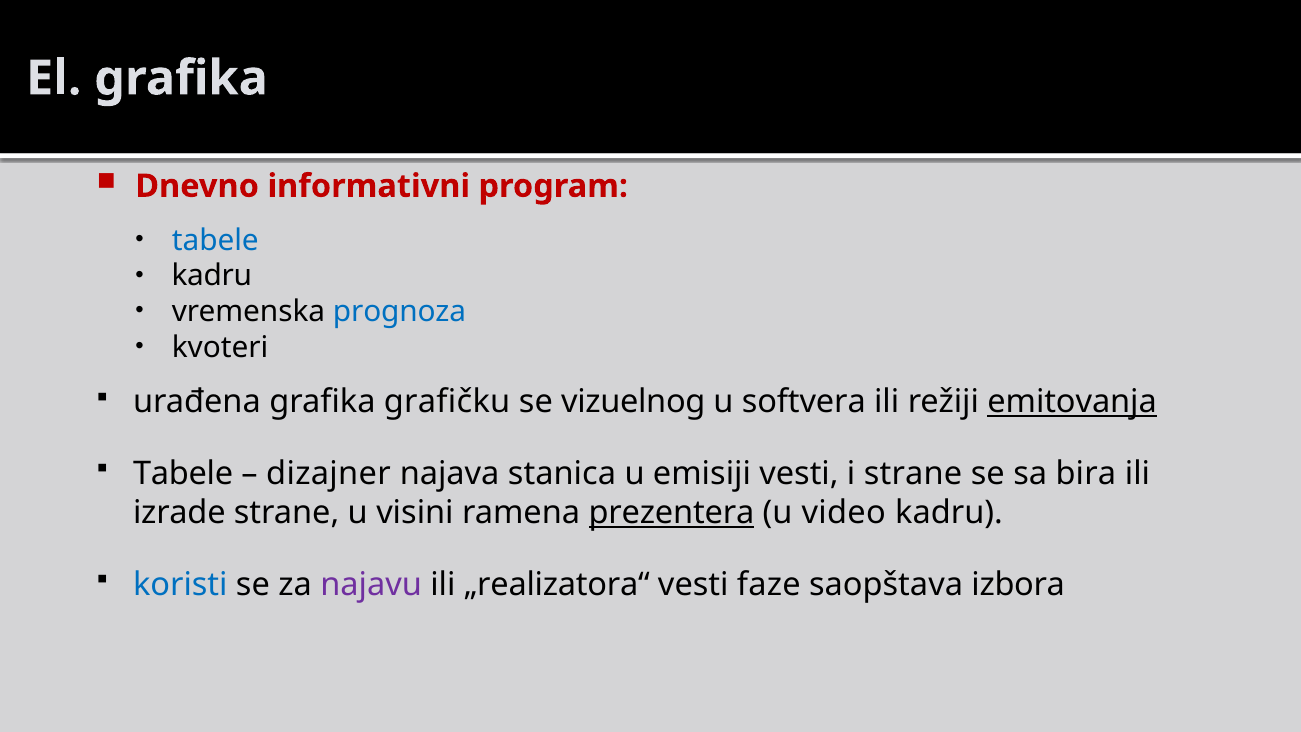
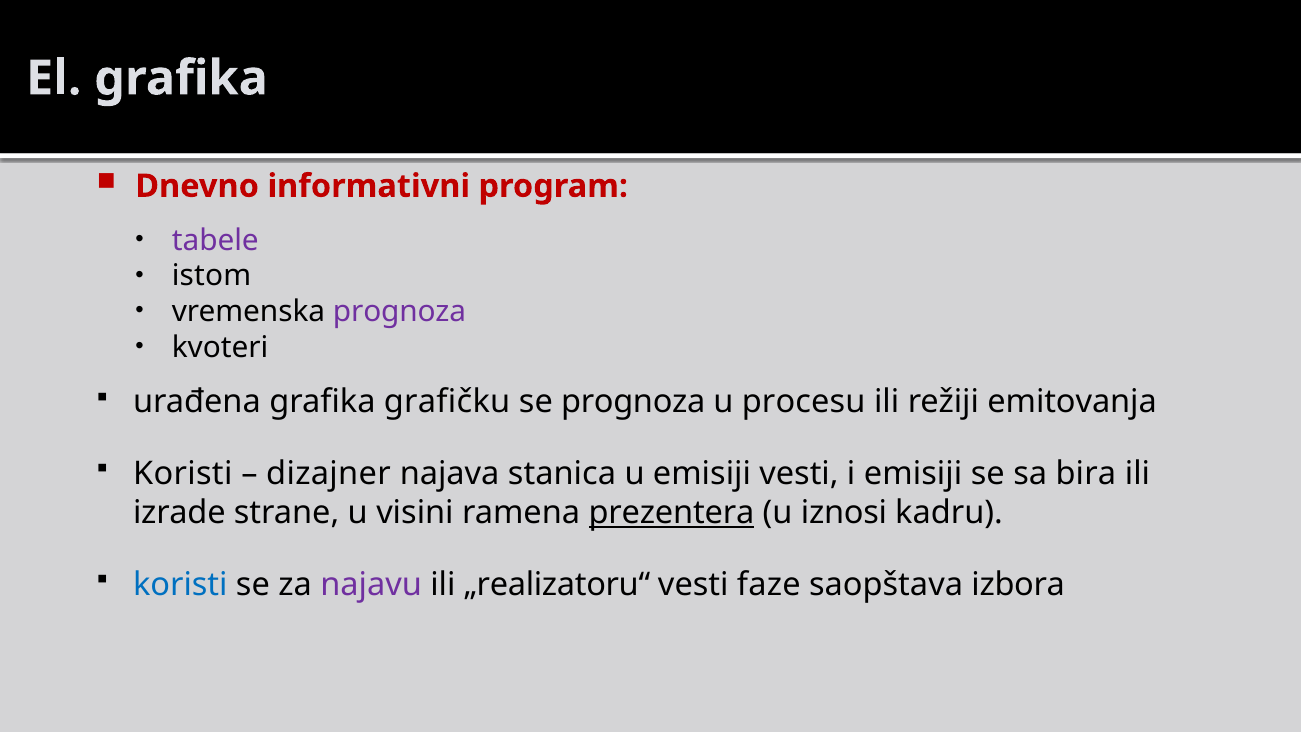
tabele at (215, 240) colour: blue -> purple
kadru at (212, 276): kadru -> istom
prognoza at (400, 312) colour: blue -> purple
se vizuelnog: vizuelnog -> prognoza
softvera: softvera -> procesu
emitovanja underline: present -> none
Tabele at (183, 474): Tabele -> Koristi
i strane: strane -> emisiji
video: video -> iznosi
„realizatora“: „realizatora“ -> „realizatoru“
